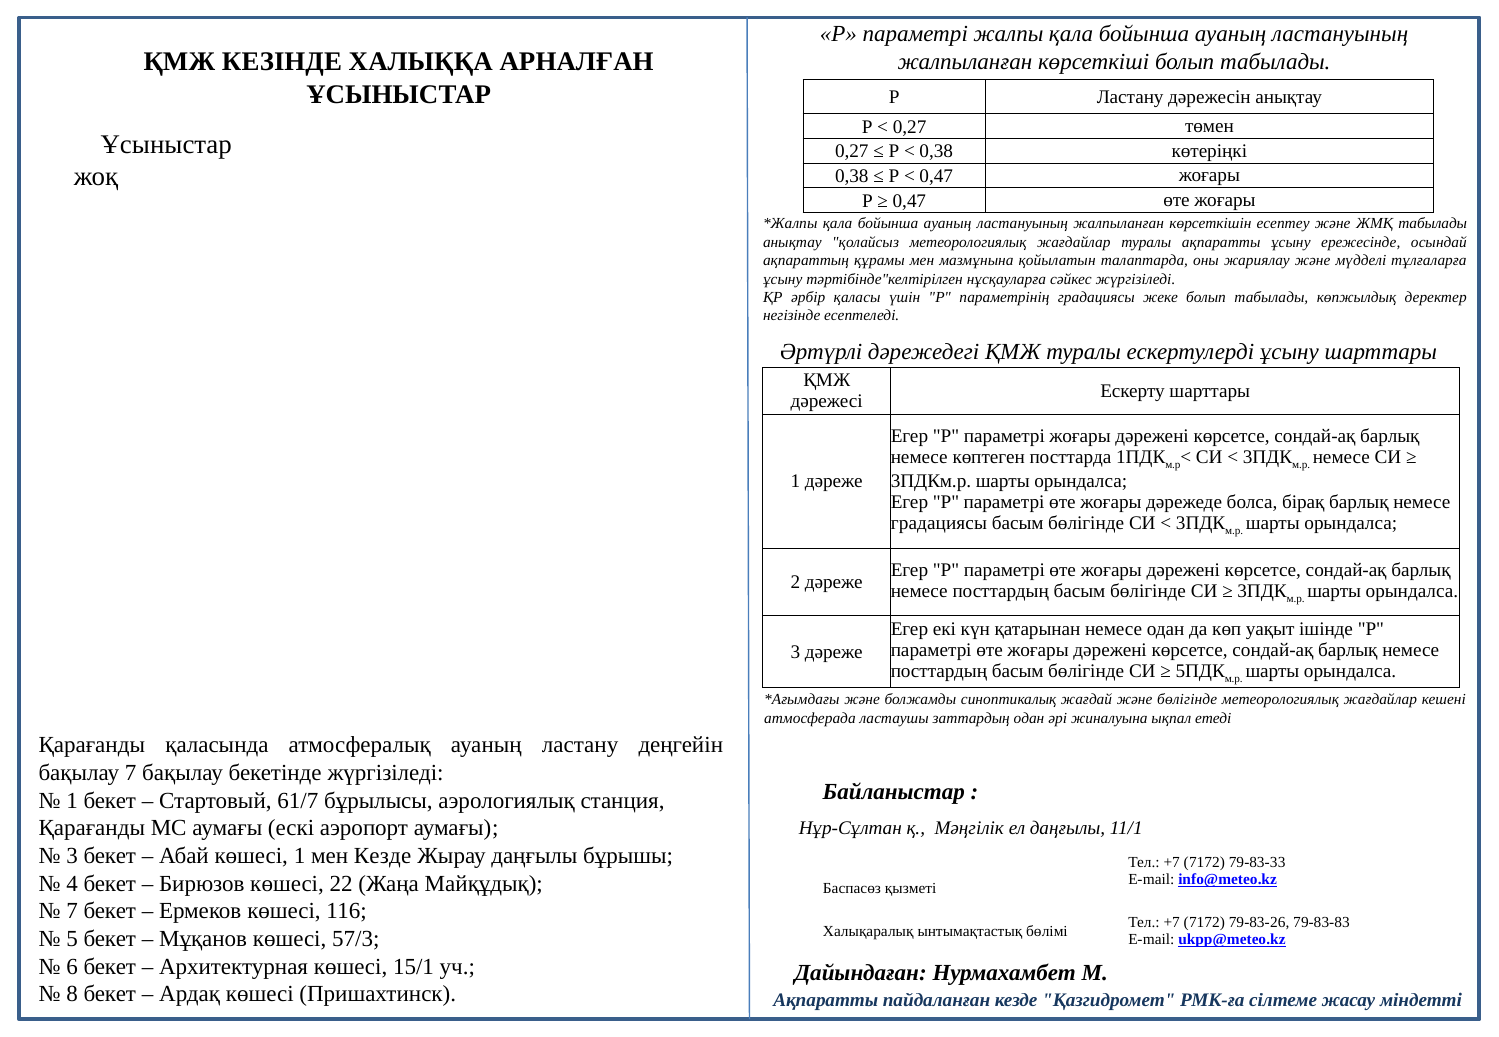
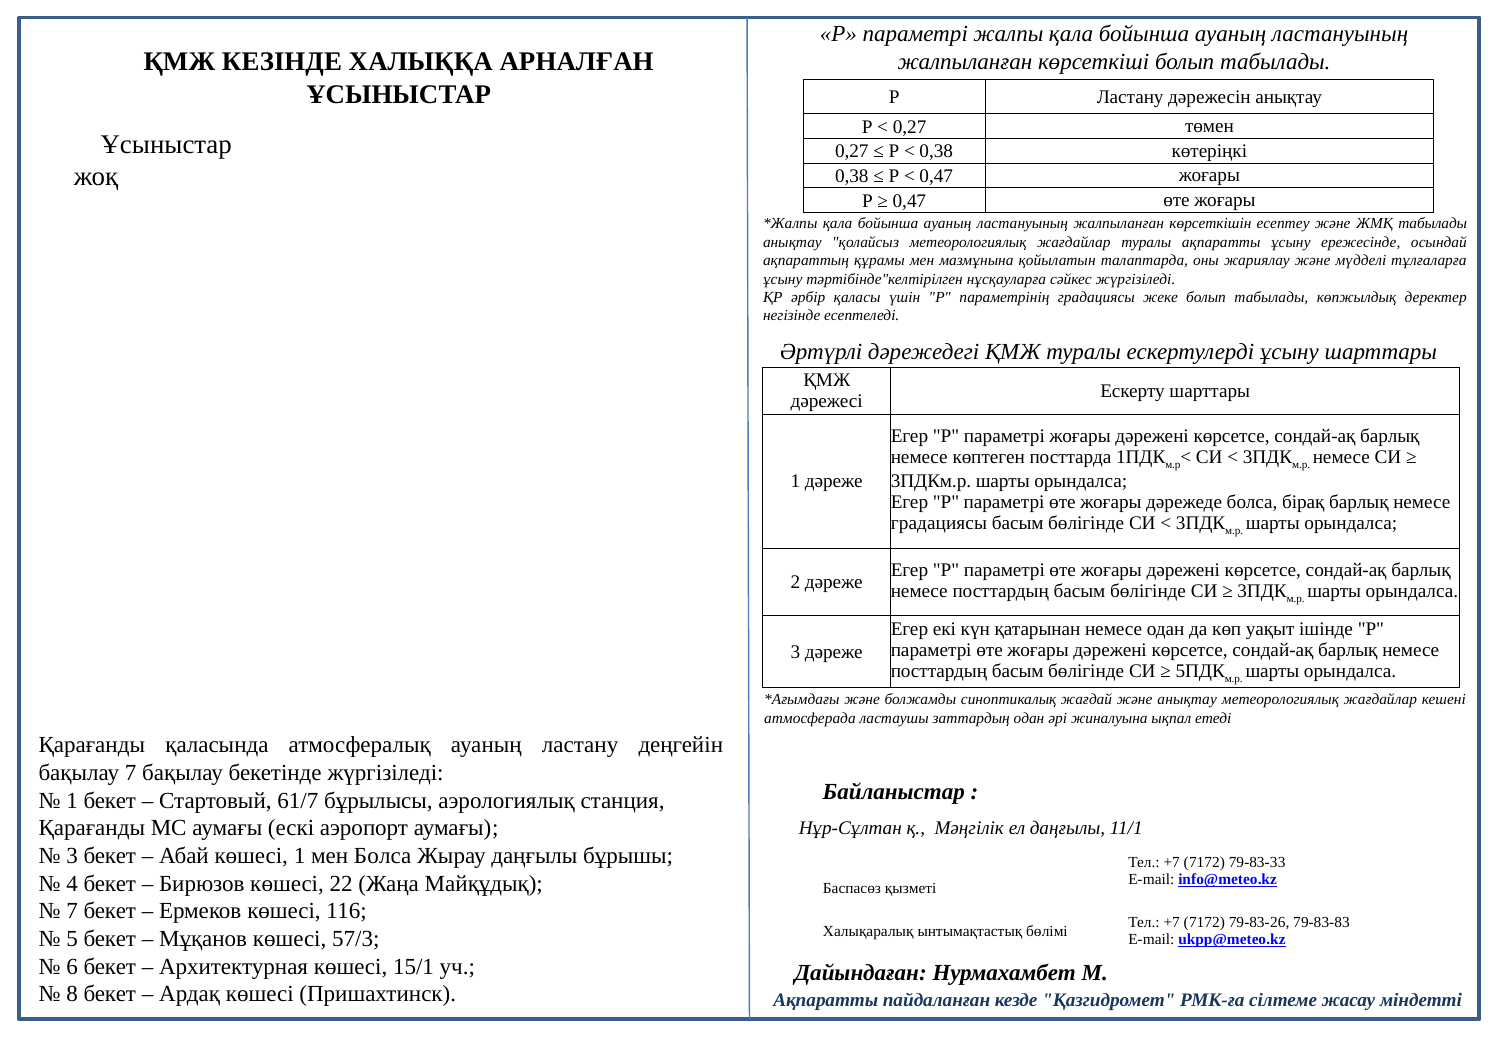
және бөлігінде: бөлігінде -> анықтау
мен Кезде: Кезде -> Болса
